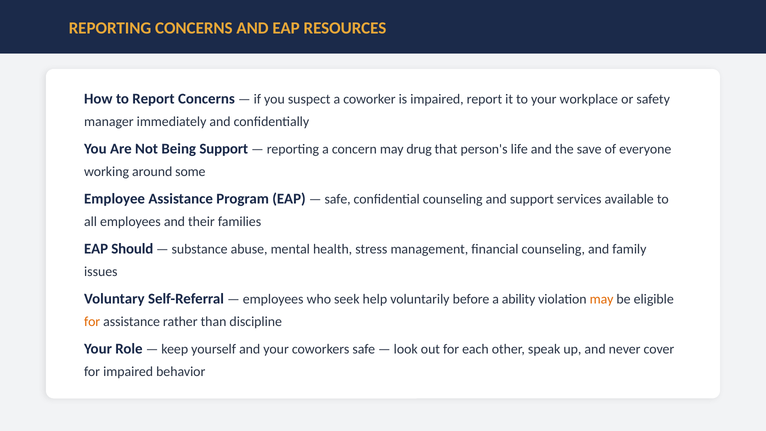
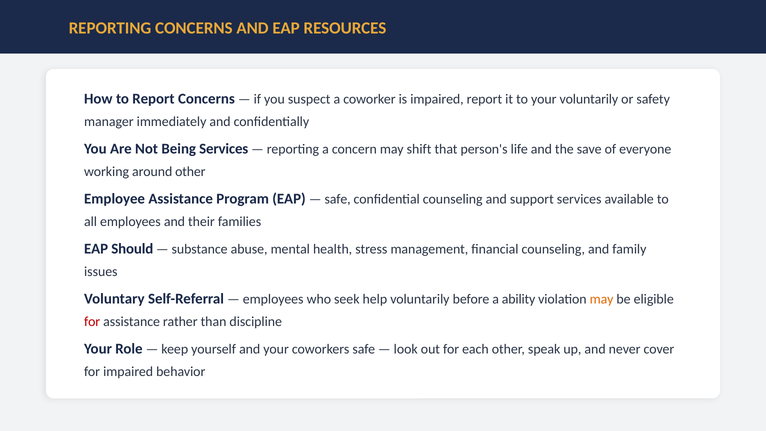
your workplace: workplace -> voluntarily
Being Support: Support -> Services
drug: drug -> shift
around some: some -> other
for at (92, 322) colour: orange -> red
